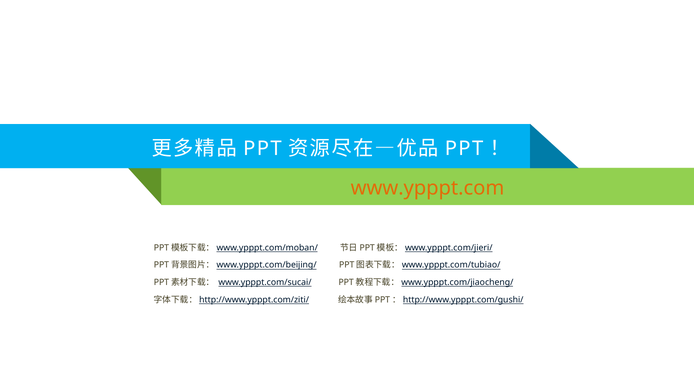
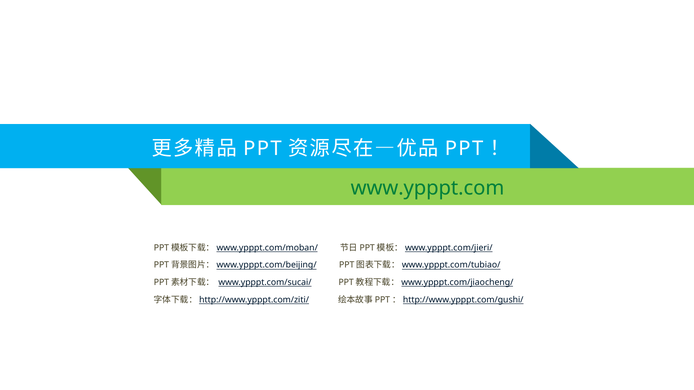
www.ypppt.com colour: orange -> green
